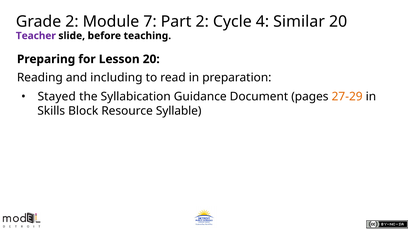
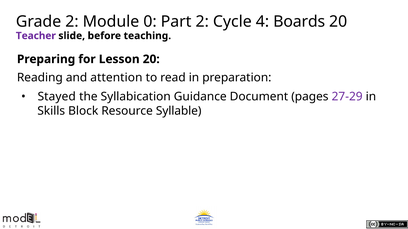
7: 7 -> 0
Similar: Similar -> Boards
including: including -> attention
27-29 colour: orange -> purple
